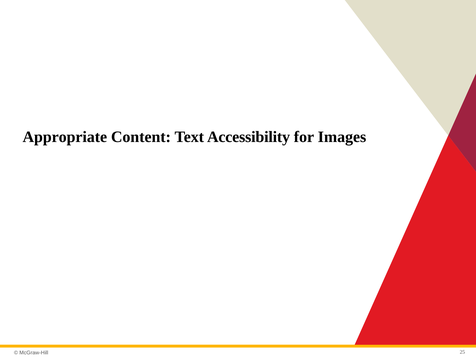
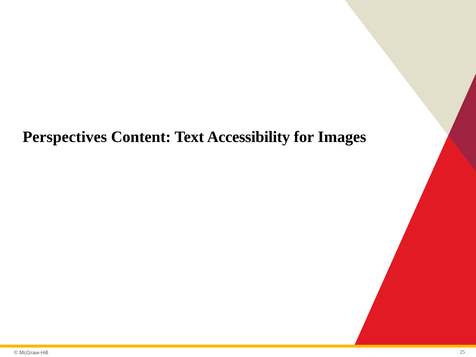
Appropriate: Appropriate -> Perspectives
